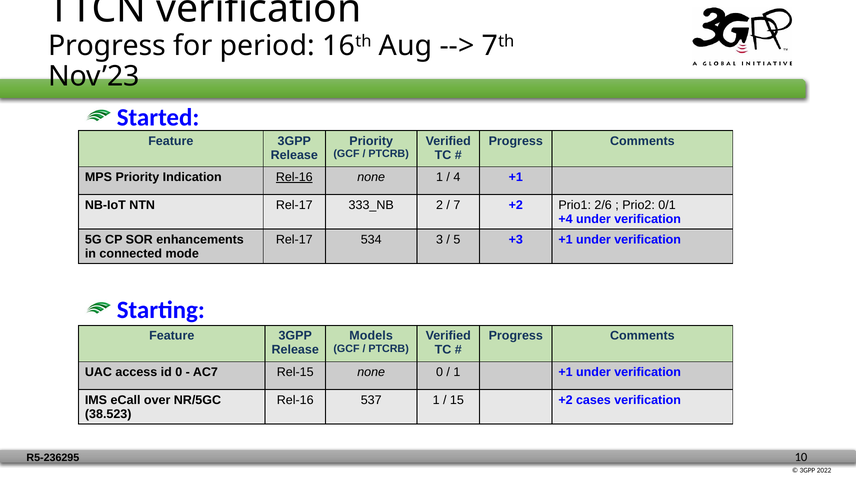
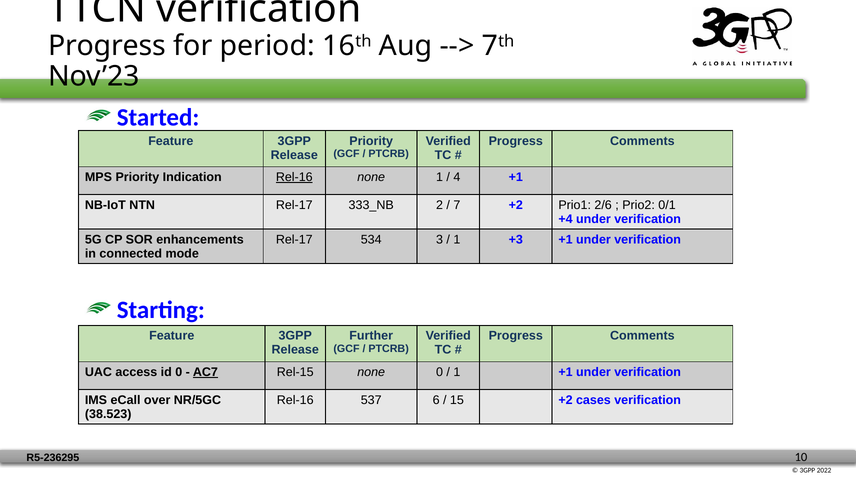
5 at (457, 240): 5 -> 1
Models: Models -> Further
AC7 underline: none -> present
537 1: 1 -> 6
